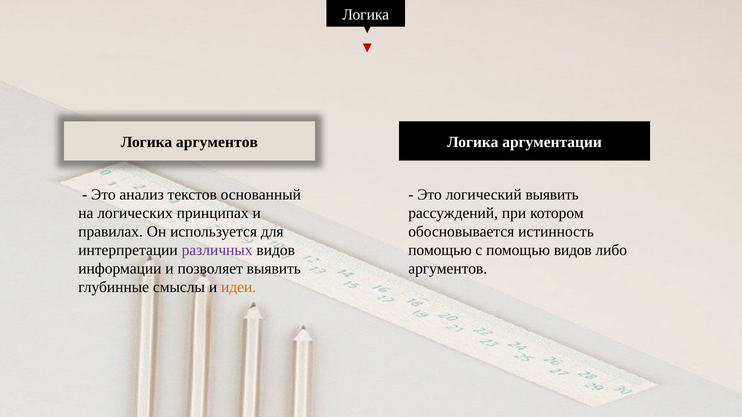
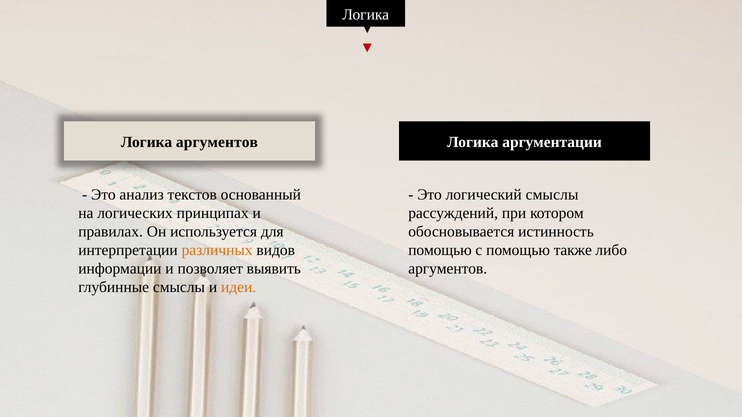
логический выявить: выявить -> смыслы
различных colour: purple -> orange
помощью видов: видов -> также
